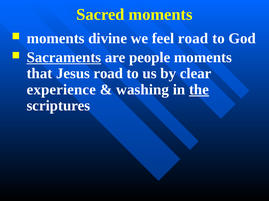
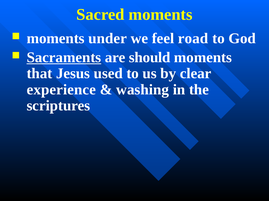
divine: divine -> under
people: people -> should
Jesus road: road -> used
the underline: present -> none
